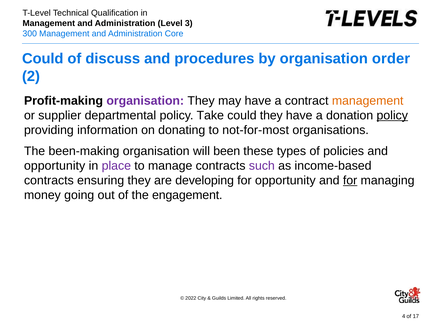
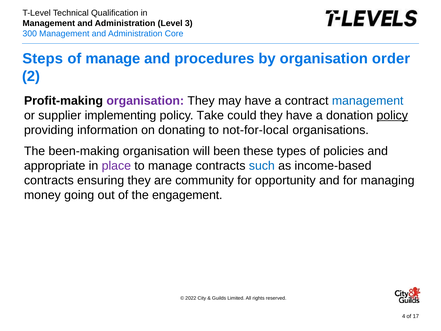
Could at (43, 58): Could -> Steps
of discuss: discuss -> manage
management at (368, 101) colour: orange -> blue
departmental: departmental -> implementing
not-for-most: not-for-most -> not-for-local
opportunity at (55, 166): opportunity -> appropriate
such colour: purple -> blue
developing: developing -> community
for at (350, 180) underline: present -> none
